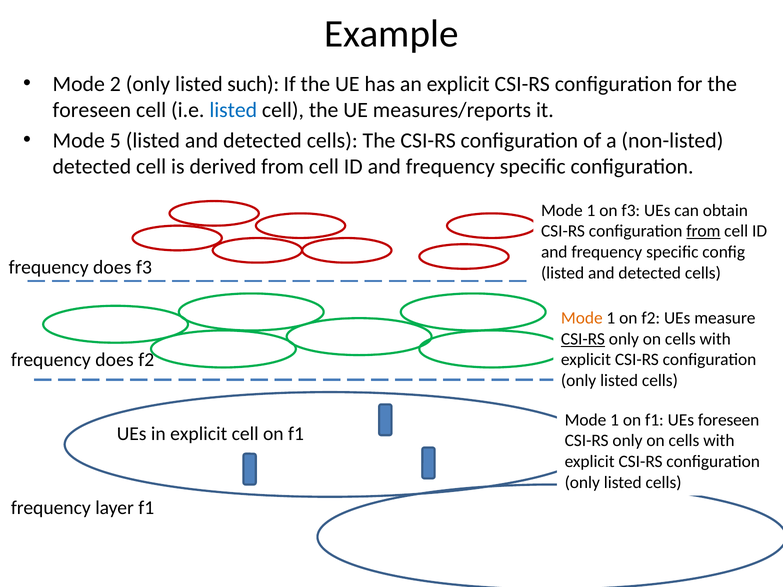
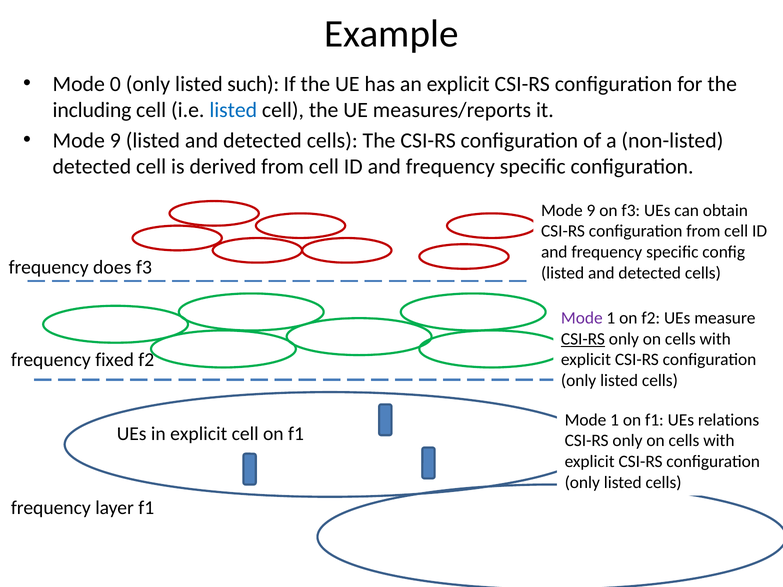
2: 2 -> 0
foreseen at (92, 110): foreseen -> including
5 at (115, 141): 5 -> 9
1 at (591, 210): 1 -> 9
from at (703, 231) underline: present -> none
Mode at (582, 318) colour: orange -> purple
does at (114, 360): does -> fixed
UEs foreseen: foreseen -> relations
